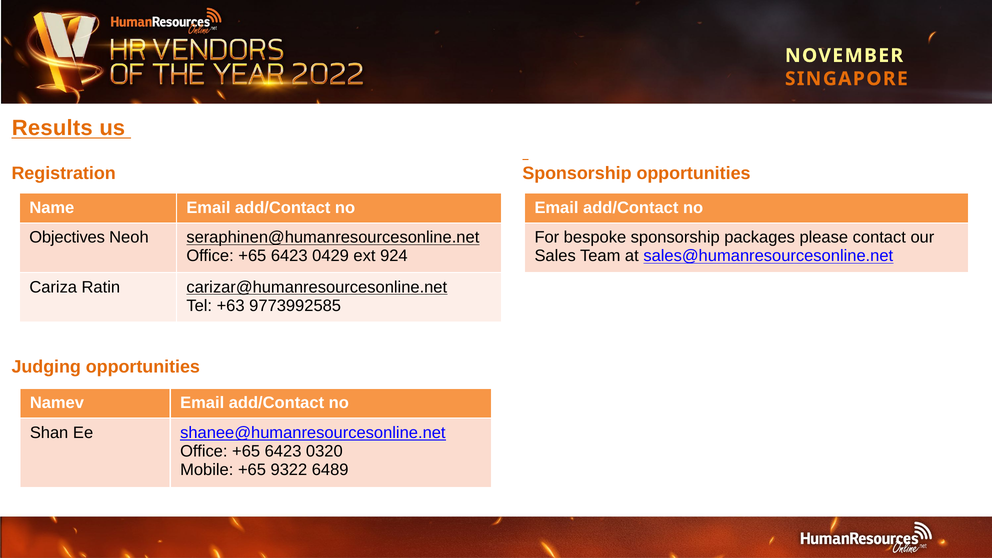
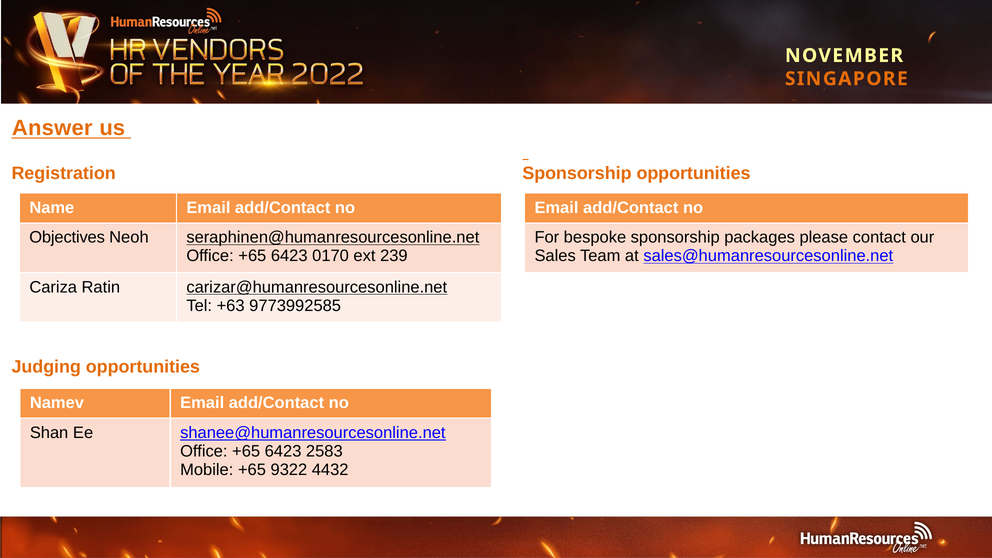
Results: Results -> Answer
0429: 0429 -> 0170
924: 924 -> 239
0320: 0320 -> 2583
6489: 6489 -> 4432
